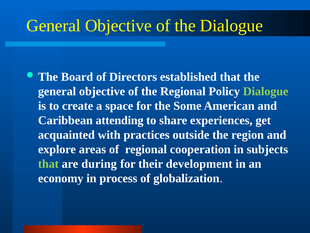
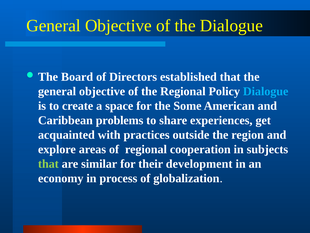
Dialogue at (266, 91) colour: light green -> light blue
attending: attending -> problems
during: during -> similar
